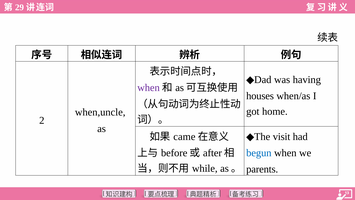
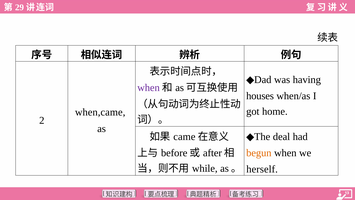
when,uncle: when,uncle -> when,came
visit: visit -> deal
begun colour: blue -> orange
parents: parents -> herself
